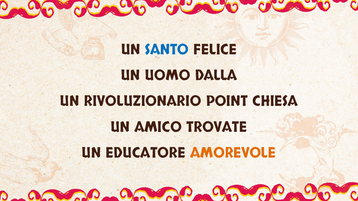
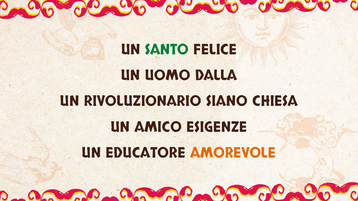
SANTO colour: blue -> green
POINT: POINT -> SIANO
TROVATE: TROVATE -> ESIGENZE
